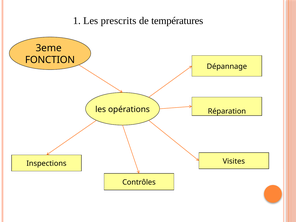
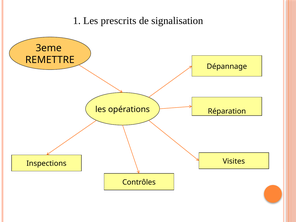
températures: températures -> signalisation
FONCTION: FONCTION -> REMETTRE
